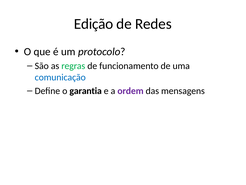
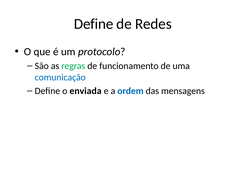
Edição at (94, 24): Edição -> Define
garantia: garantia -> enviada
ordem colour: purple -> blue
